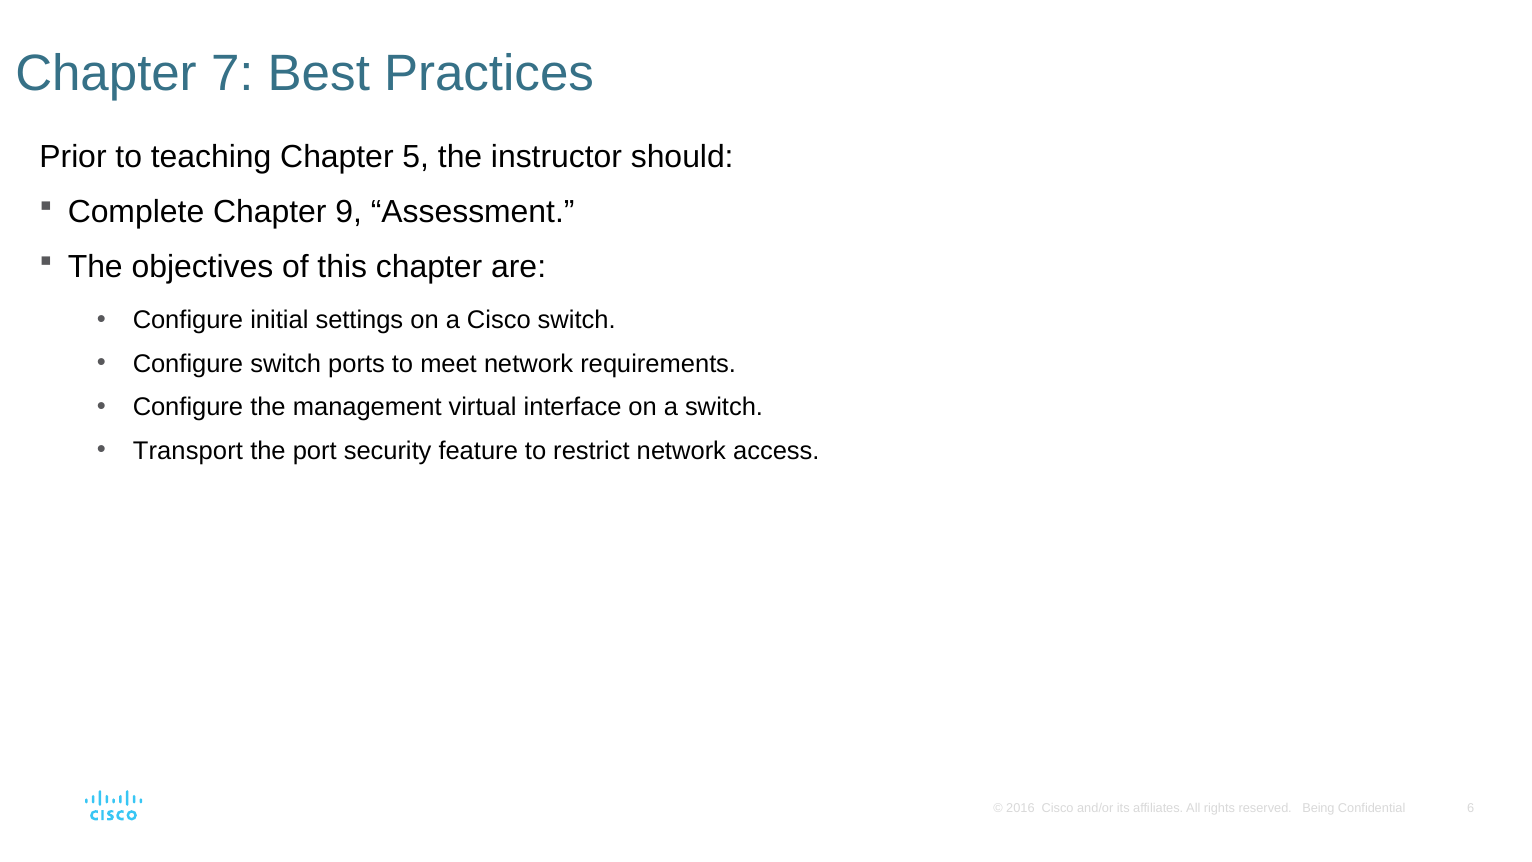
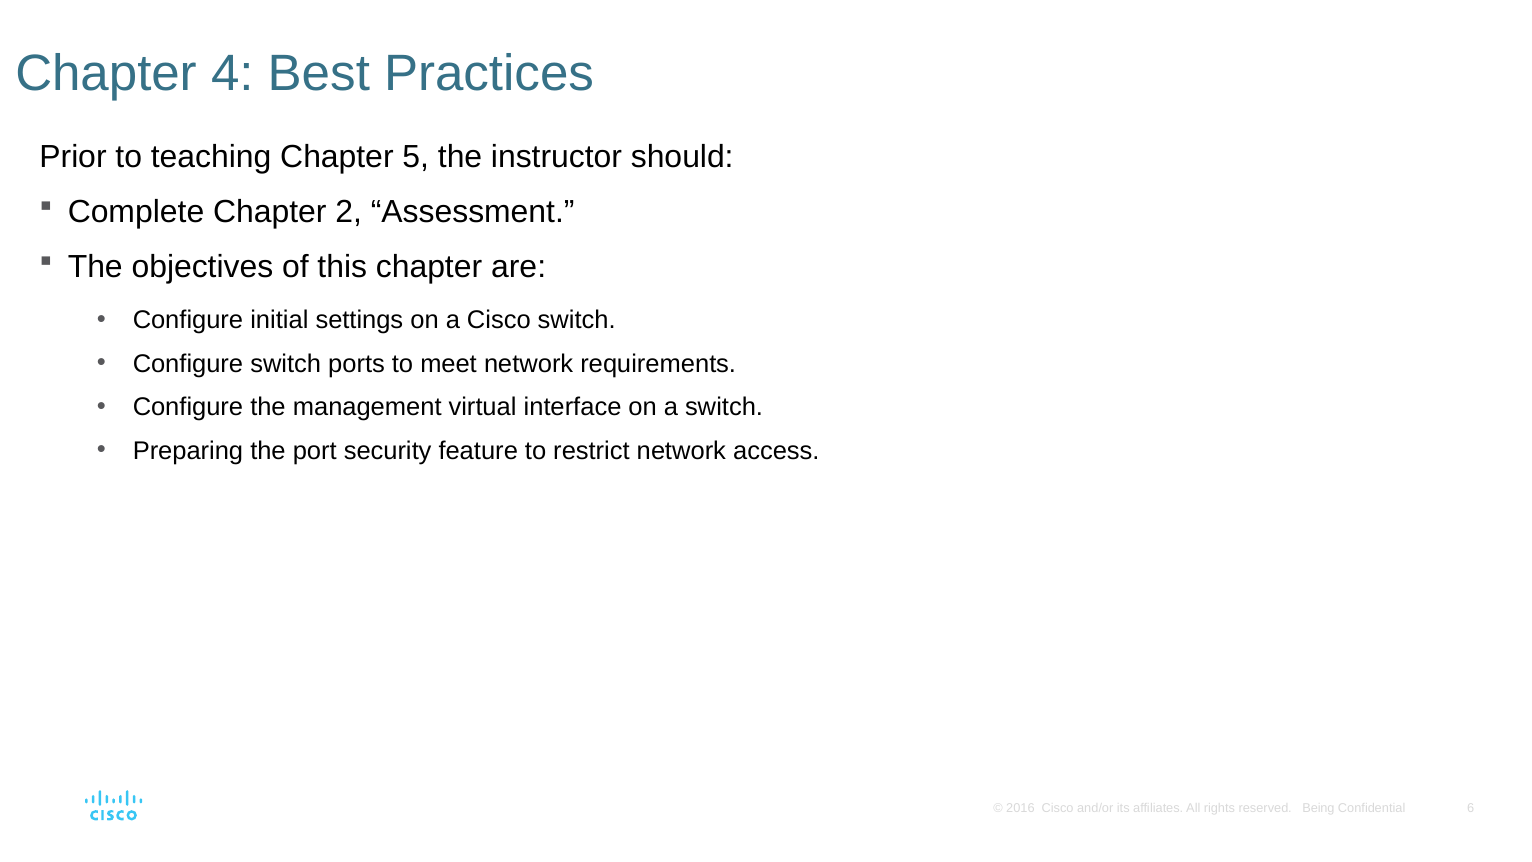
7: 7 -> 4
9: 9 -> 2
Transport: Transport -> Preparing
